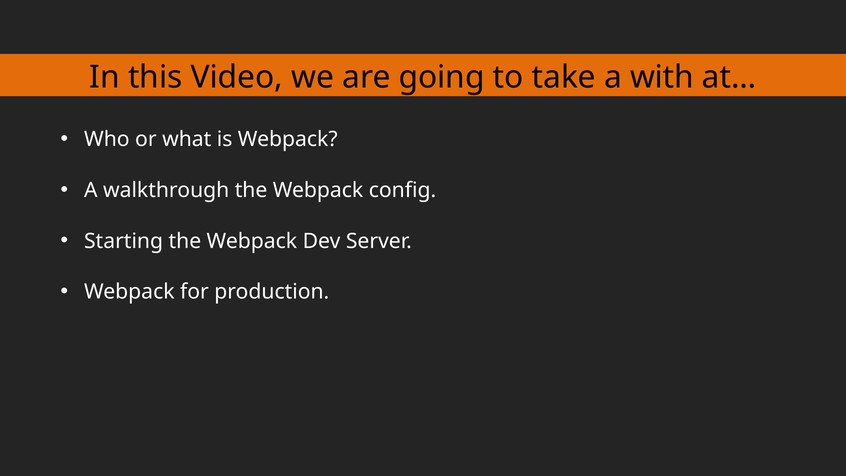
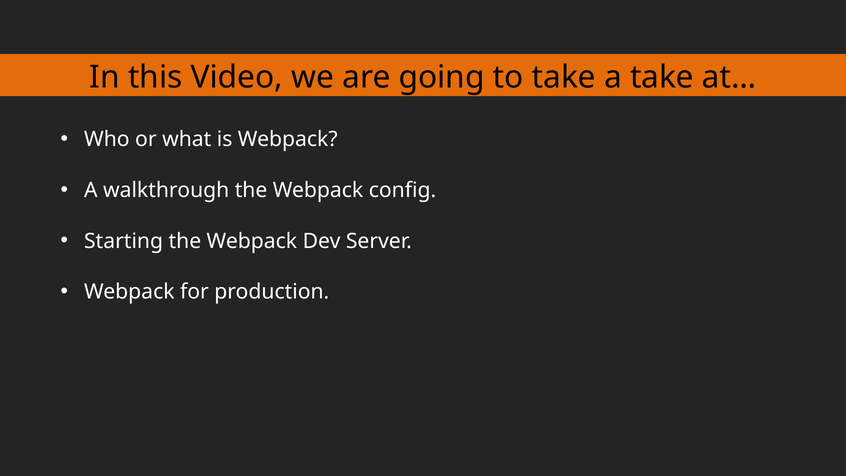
a with: with -> take
